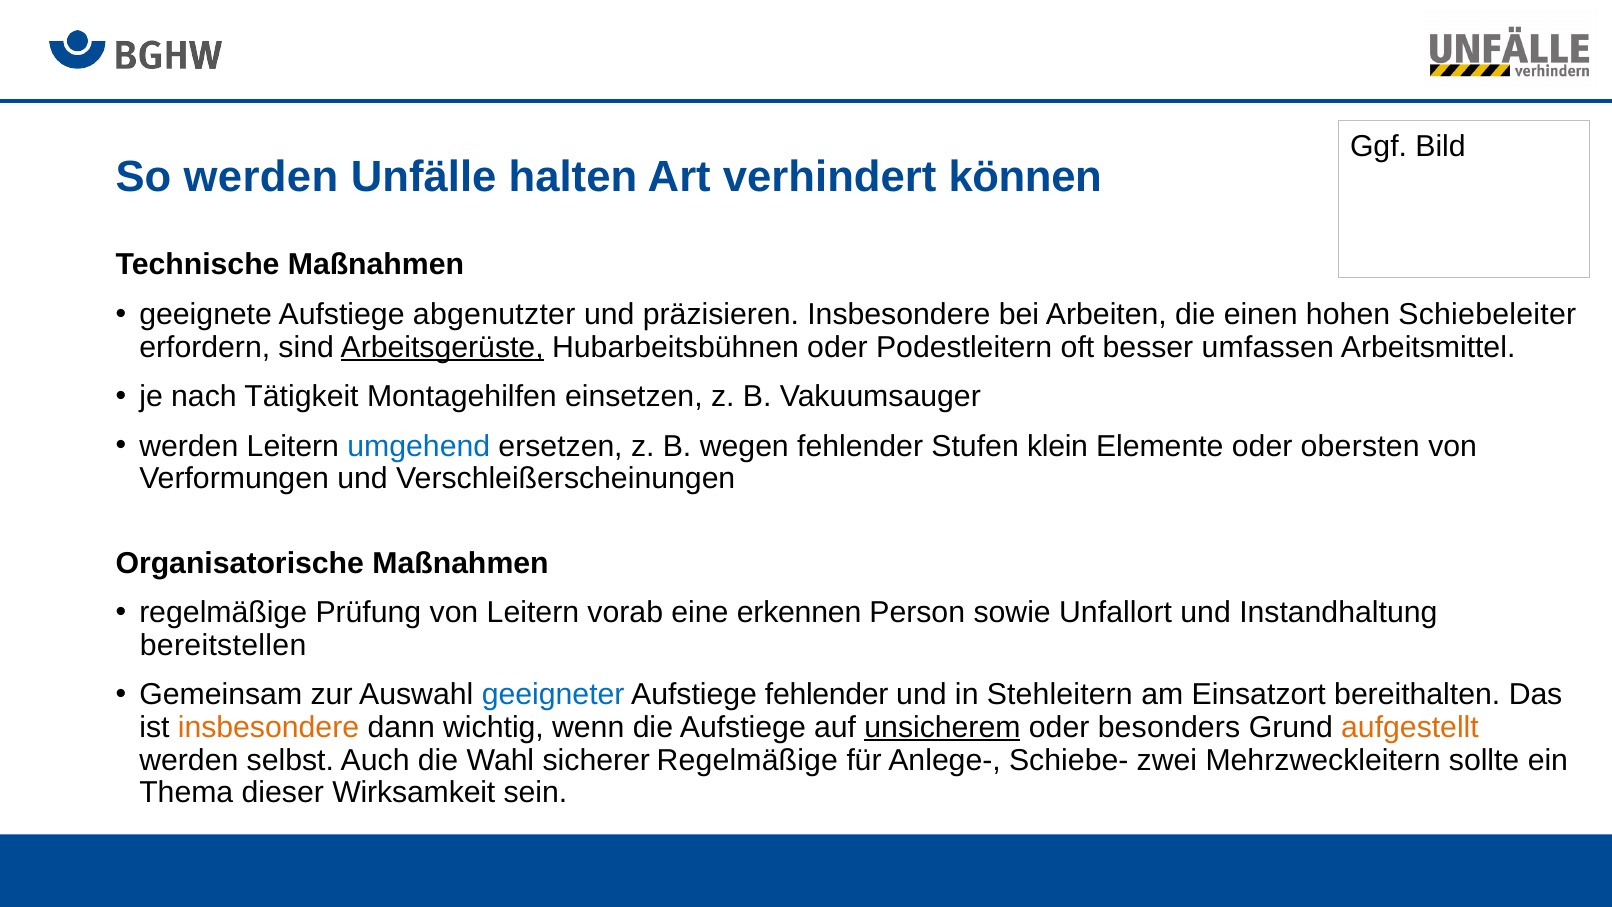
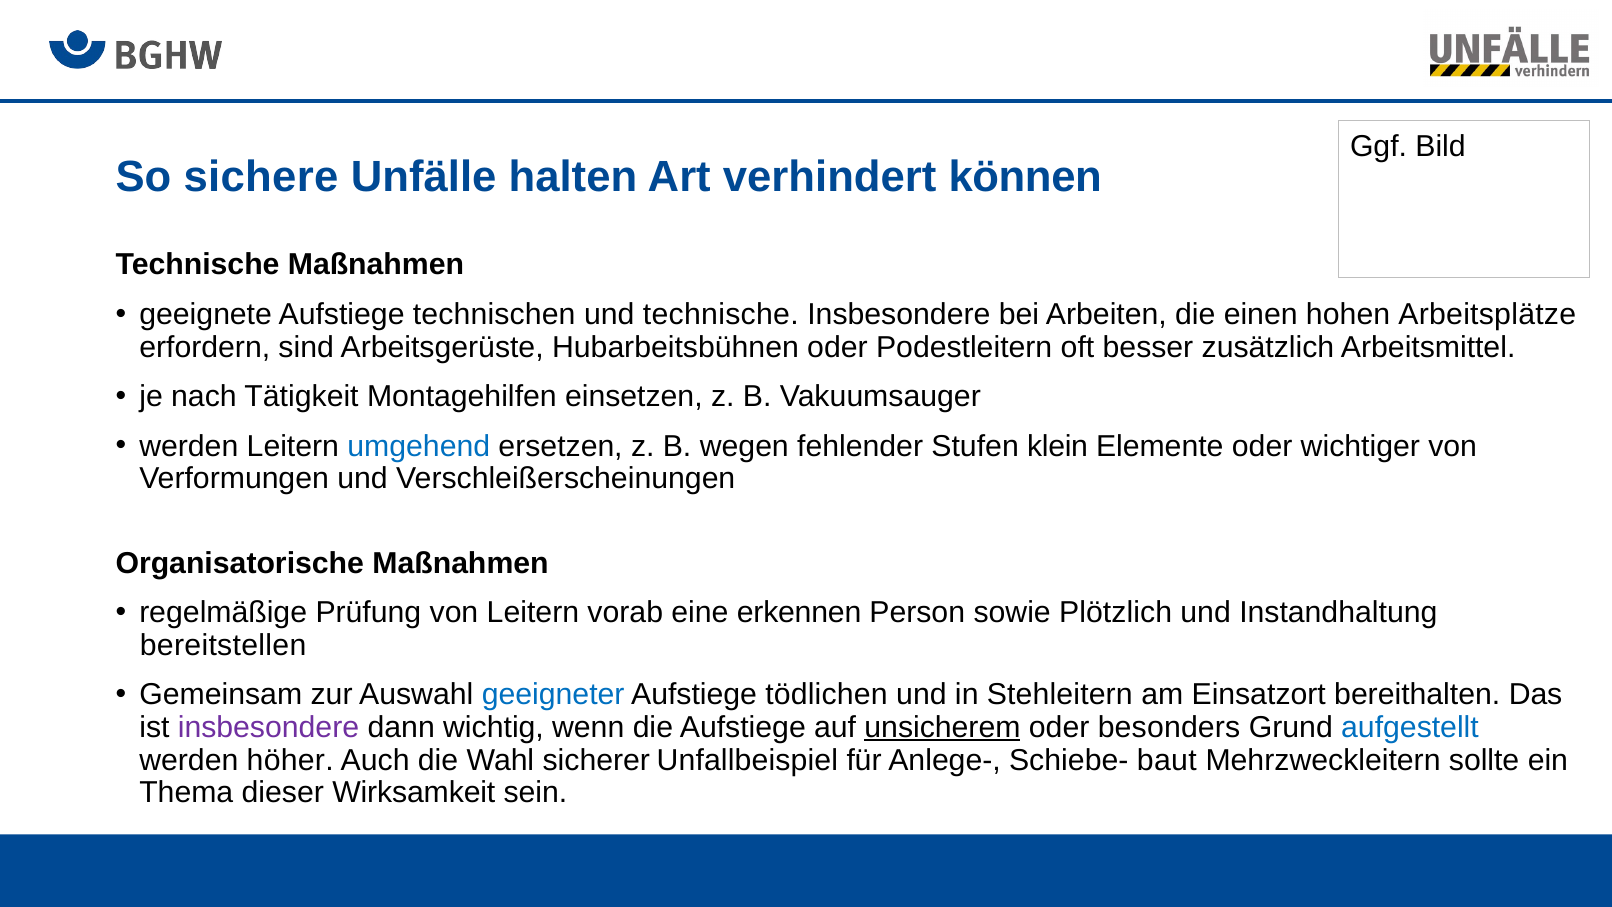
So werden: werden -> sichere
abgenutzter: abgenutzter -> technischen
und präzisieren: präzisieren -> technische
Schiebeleiter: Schiebeleiter -> Arbeitsplätze
Arbeitsgerüste underline: present -> none
umfassen: umfassen -> zusätzlich
obersten: obersten -> wichtiger
Unfallort: Unfallort -> Plötzlich
Aufstiege fehlender: fehlender -> tödlichen
insbesondere at (268, 727) colour: orange -> purple
aufgestellt colour: orange -> blue
selbst: selbst -> höher
sicherer Regelmäßige: Regelmäßige -> Unfallbeispiel
zwei: zwei -> baut
